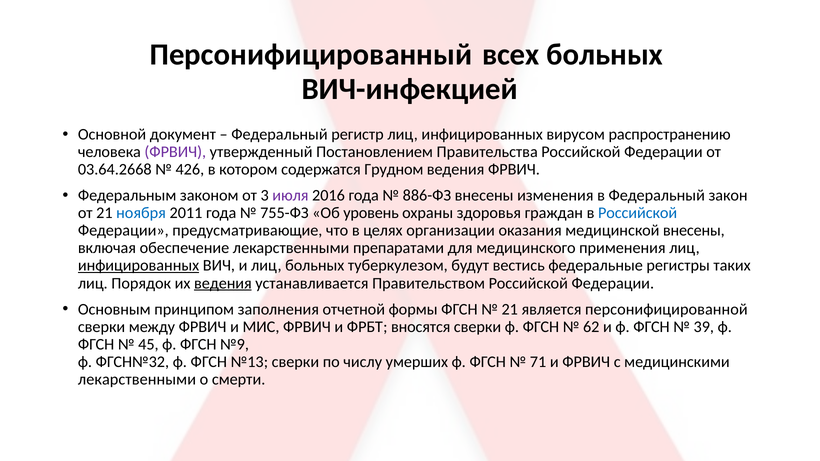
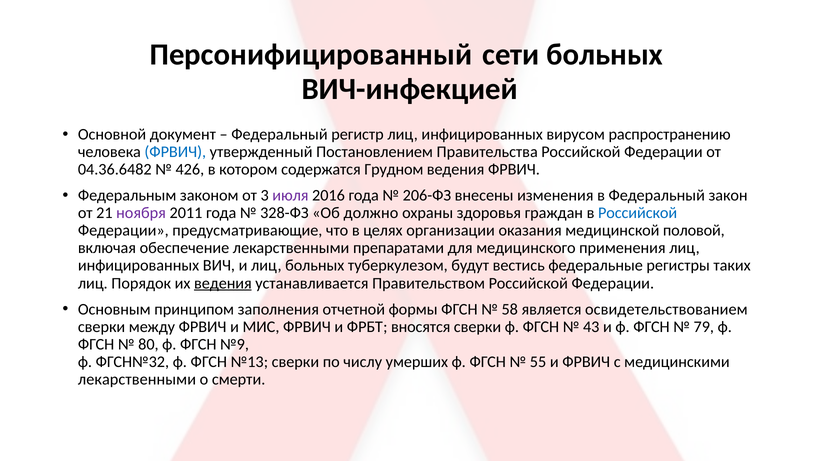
всех: всех -> сети
ФРВИЧ at (175, 152) colour: purple -> blue
03.64.2668: 03.64.2668 -> 04.36.6482
886-ФЗ: 886-ФЗ -> 206-ФЗ
ноября colour: blue -> purple
755-ФЗ: 755-ФЗ -> 328-ФЗ
уровень: уровень -> должно
медицинской внесены: внесены -> половой
инфицированных at (139, 266) underline: present -> none
21 at (510, 309): 21 -> 58
персонифицированной: персонифицированной -> освидетельствованием
62: 62 -> 43
39: 39 -> 79
45: 45 -> 80
71: 71 -> 55
